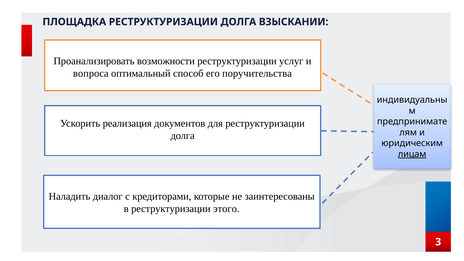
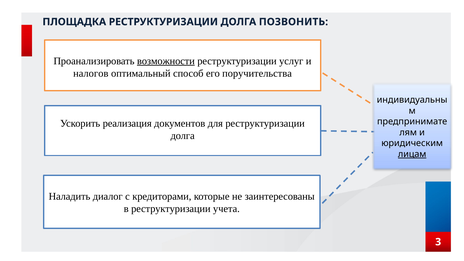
ВЗЫСКАНИИ: ВЗЫСКАНИИ -> ПОЗВОНИТЬ
возможности underline: none -> present
вопроса: вопроса -> налогов
этого: этого -> учета
